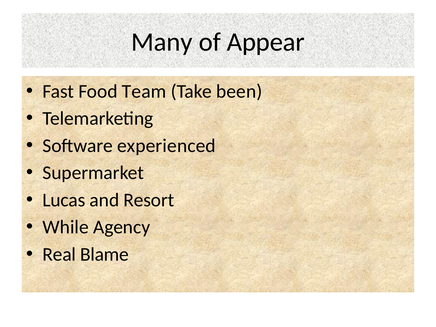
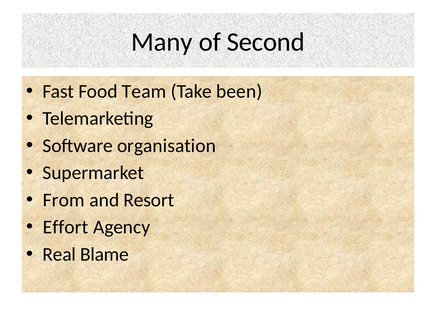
Appear: Appear -> Second
experienced: experienced -> organisation
Lucas: Lucas -> From
While: While -> Effort
